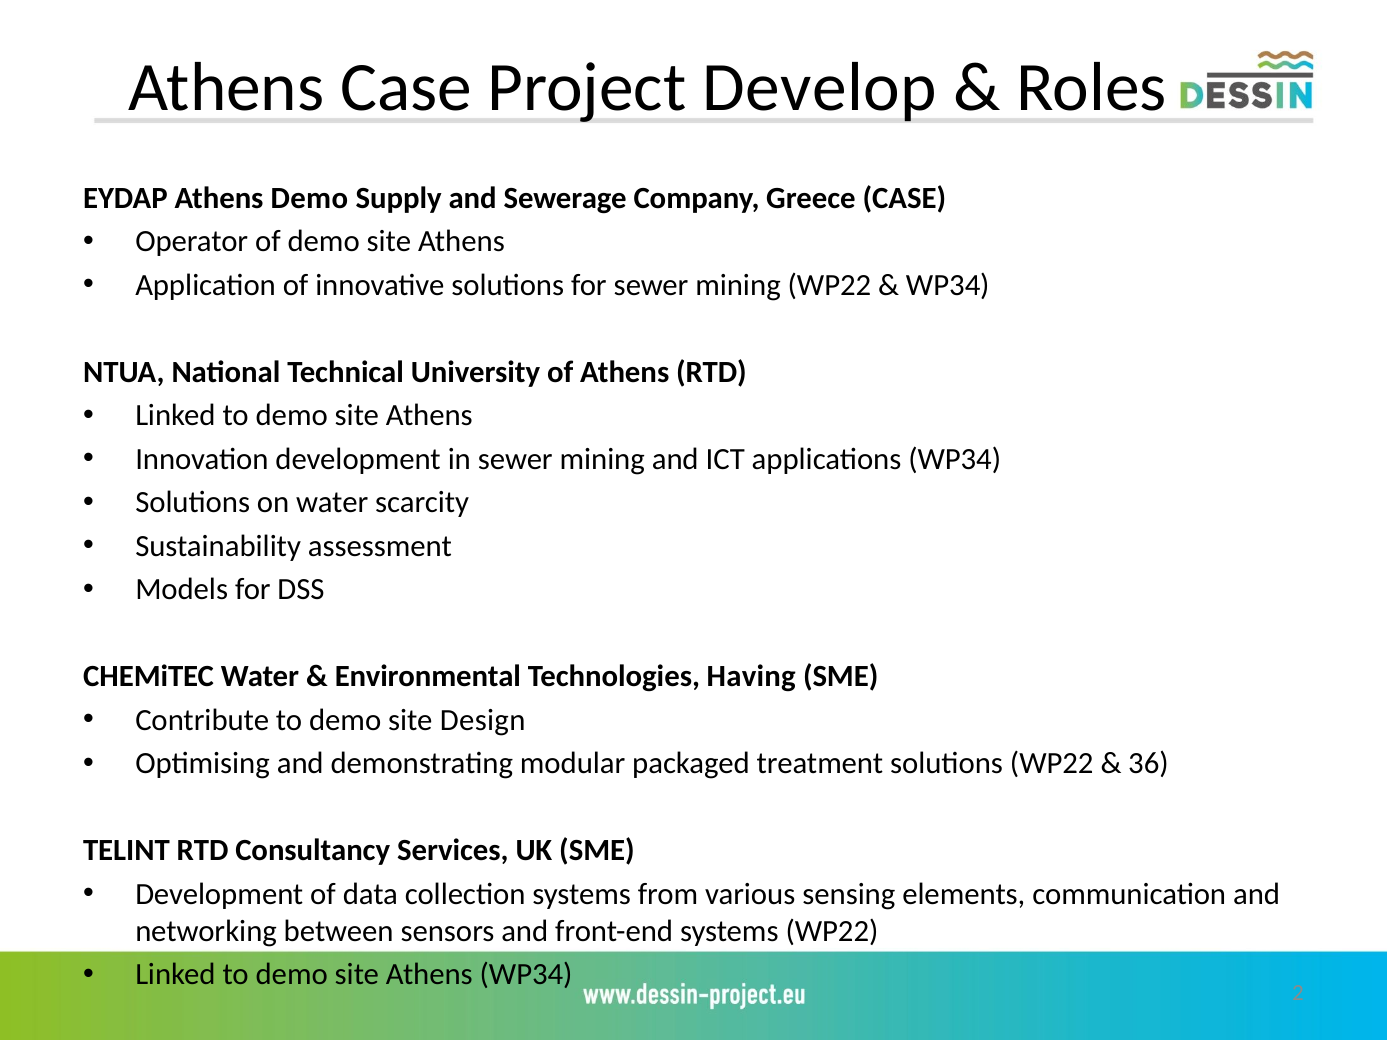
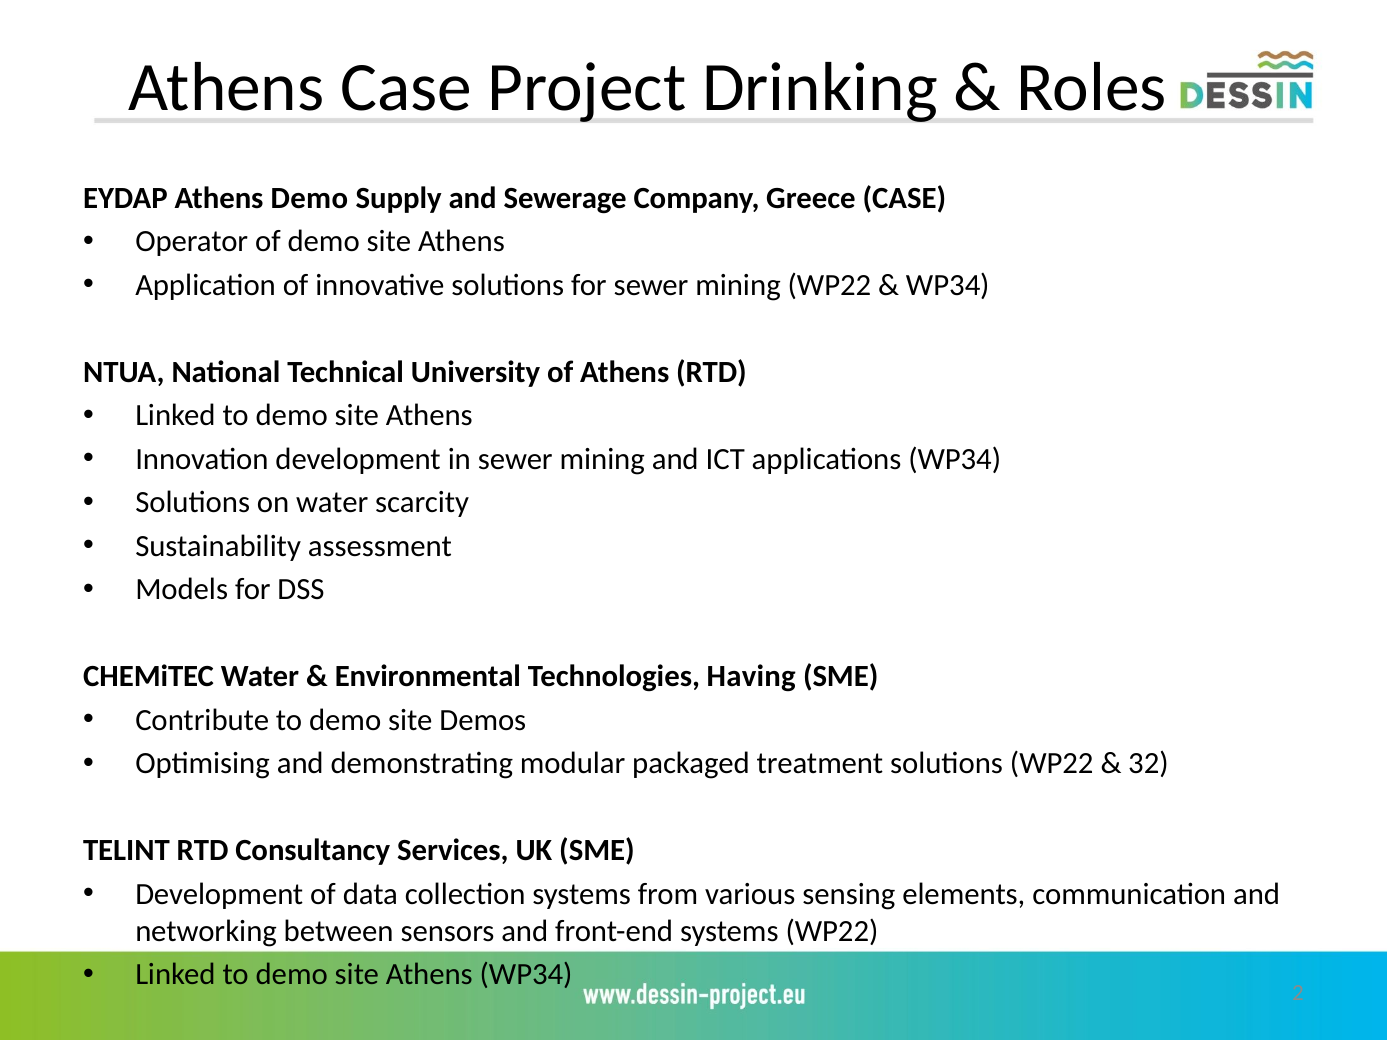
Develop: Develop -> Drinking
Design: Design -> Demos
36: 36 -> 32
